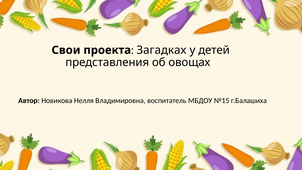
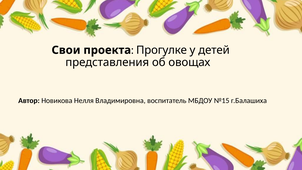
Загадках: Загадках -> Прогулке
